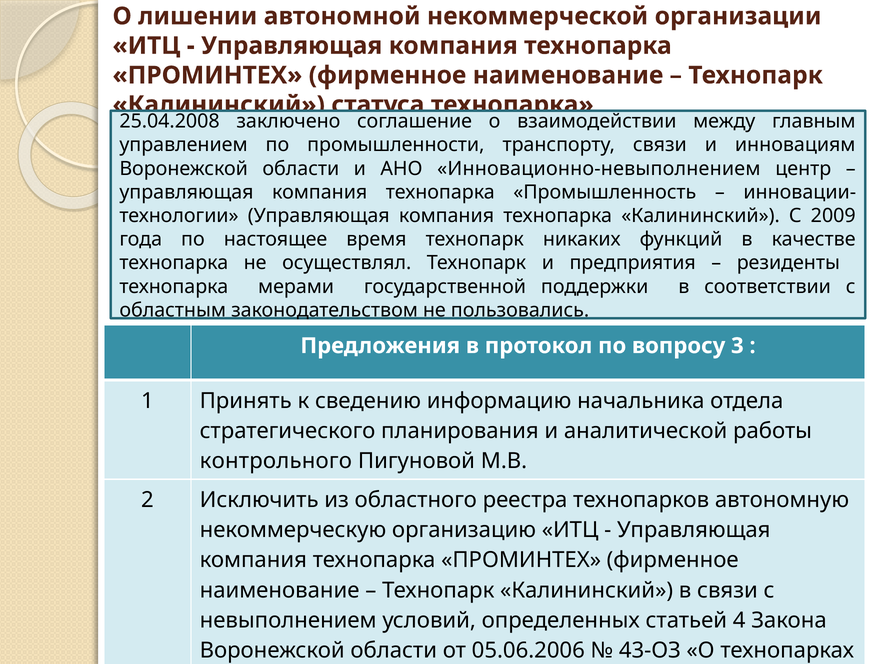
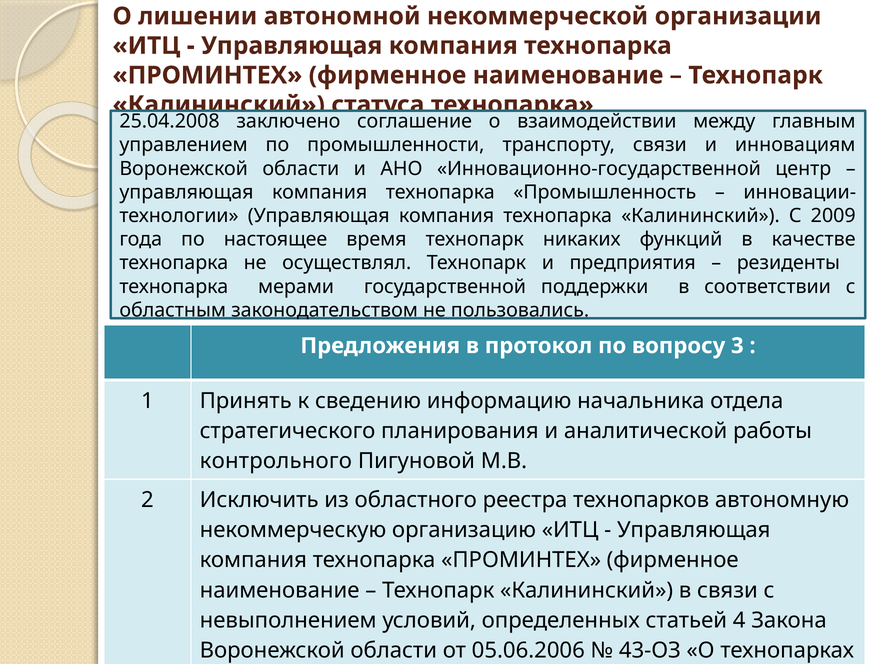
Инновационно-невыполнением: Инновационно-невыполнением -> Инновационно-государственной
